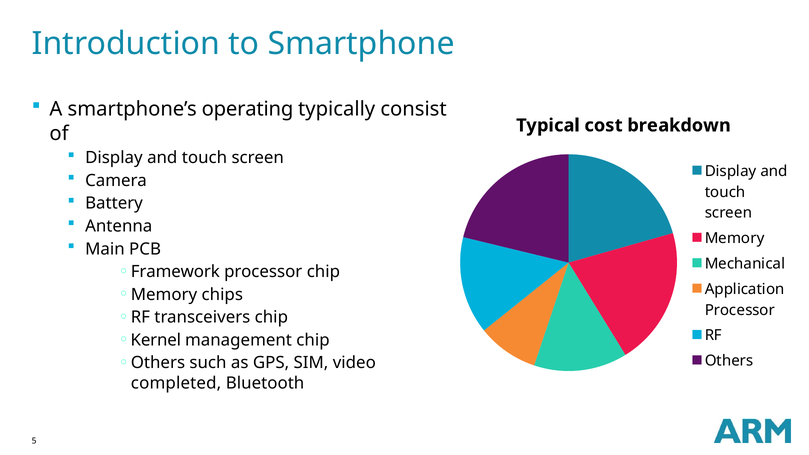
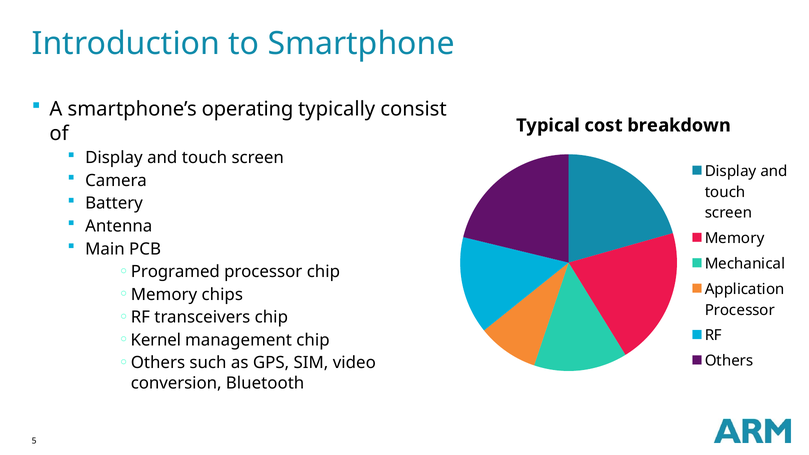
Framework: Framework -> Programed
completed: completed -> conversion
